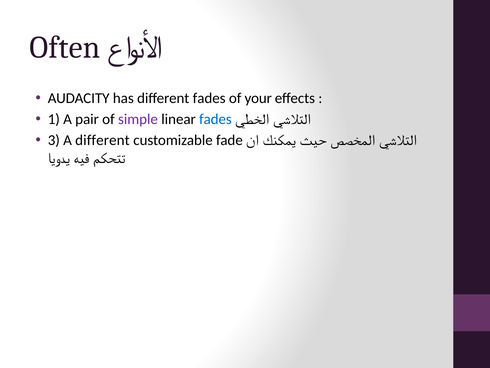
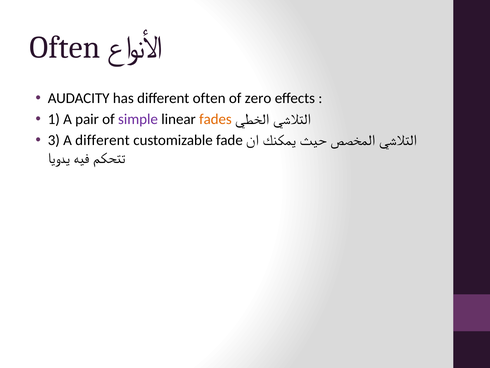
different fades: fades -> often
your: your -> zero
fades at (215, 119) colour: blue -> orange
